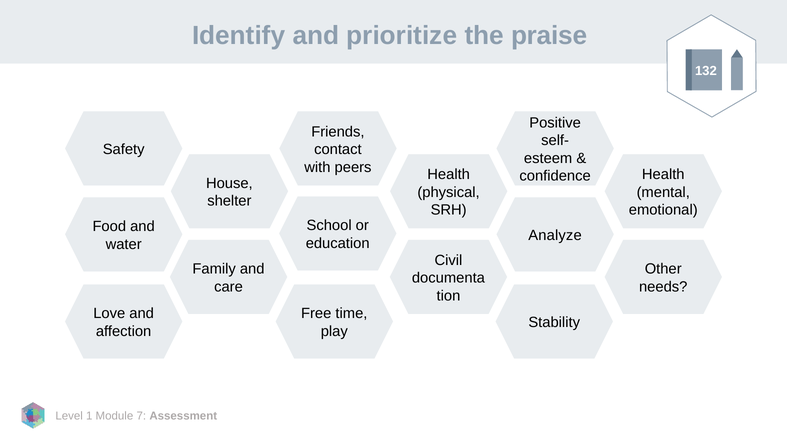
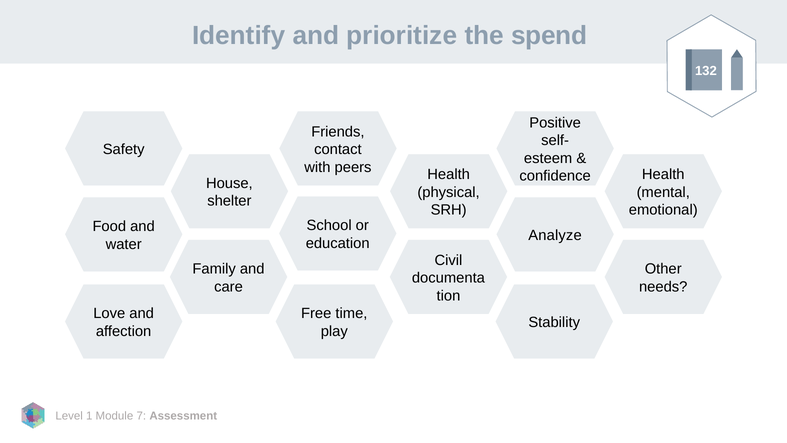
praise: praise -> spend
